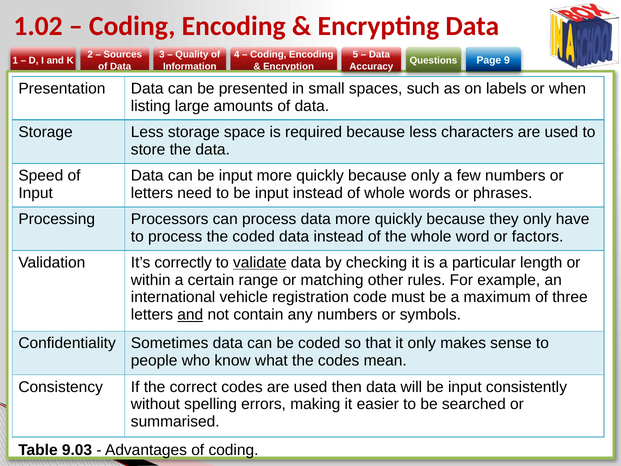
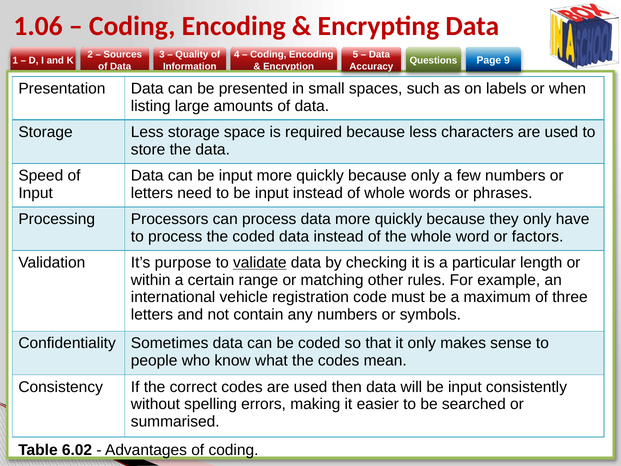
1.02: 1.02 -> 1.06
correctly: correctly -> purpose
and at (190, 315) underline: present -> none
9.03: 9.03 -> 6.02
